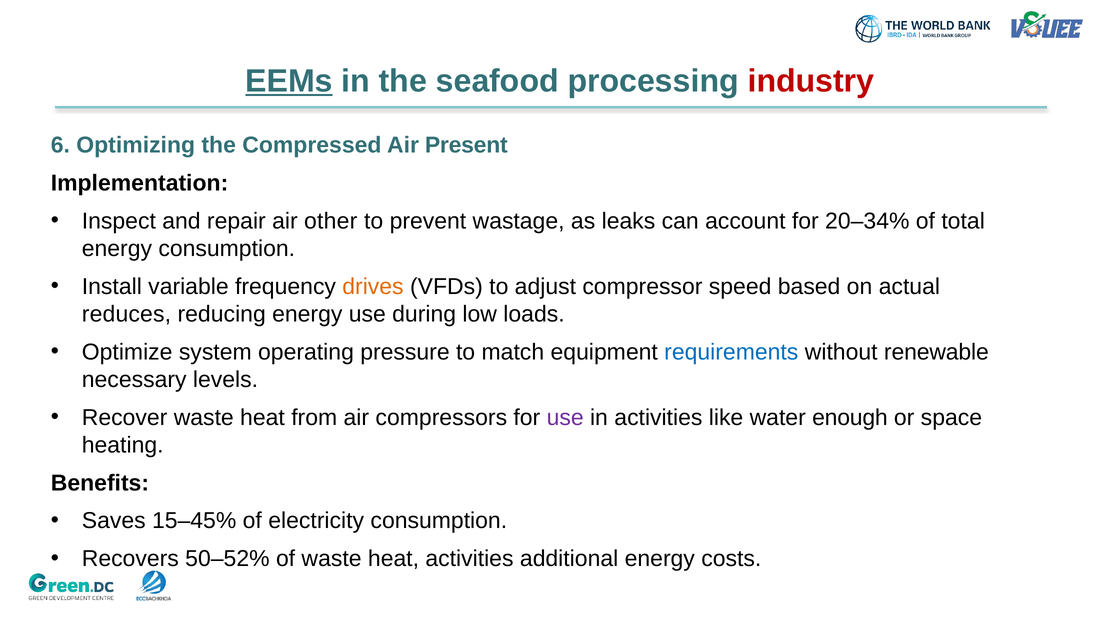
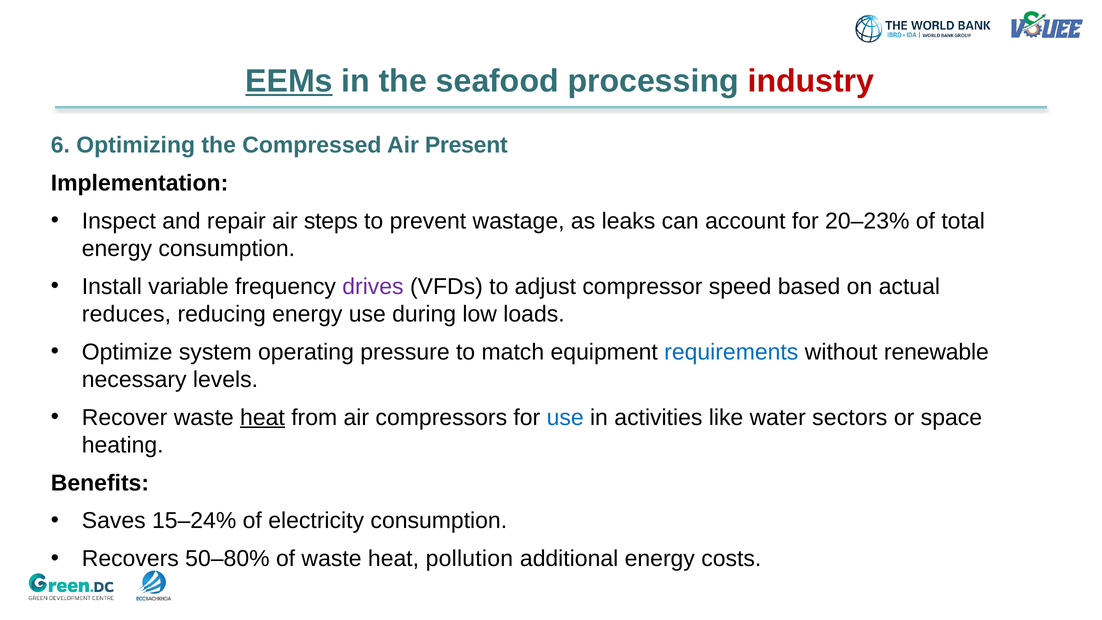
other: other -> steps
20–34%: 20–34% -> 20–23%
drives colour: orange -> purple
heat at (262, 417) underline: none -> present
use at (565, 417) colour: purple -> blue
enough: enough -> sectors
15–45%: 15–45% -> 15–24%
50–52%: 50–52% -> 50–80%
heat activities: activities -> pollution
